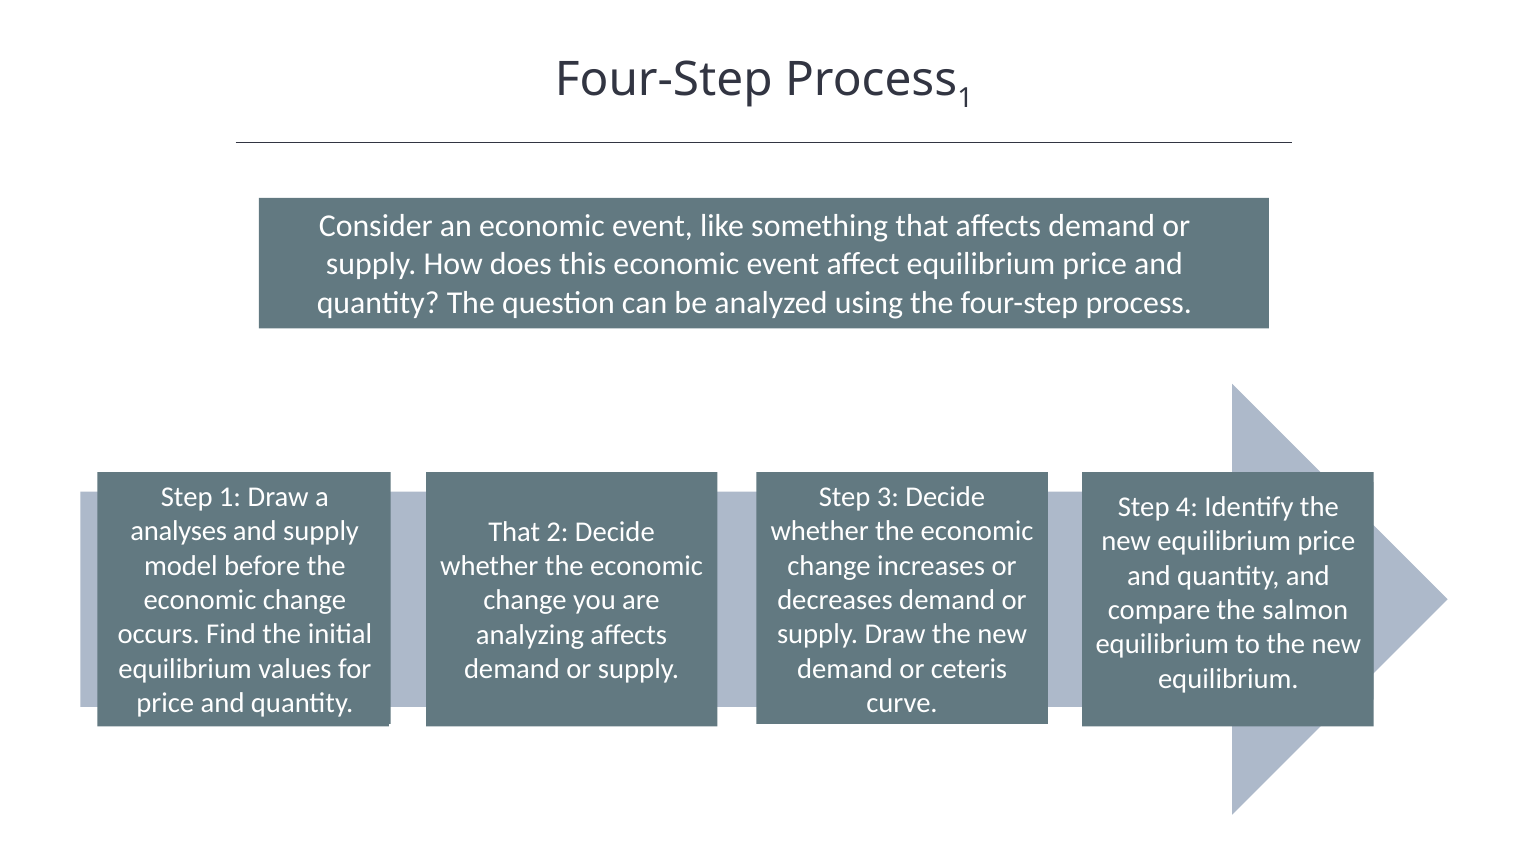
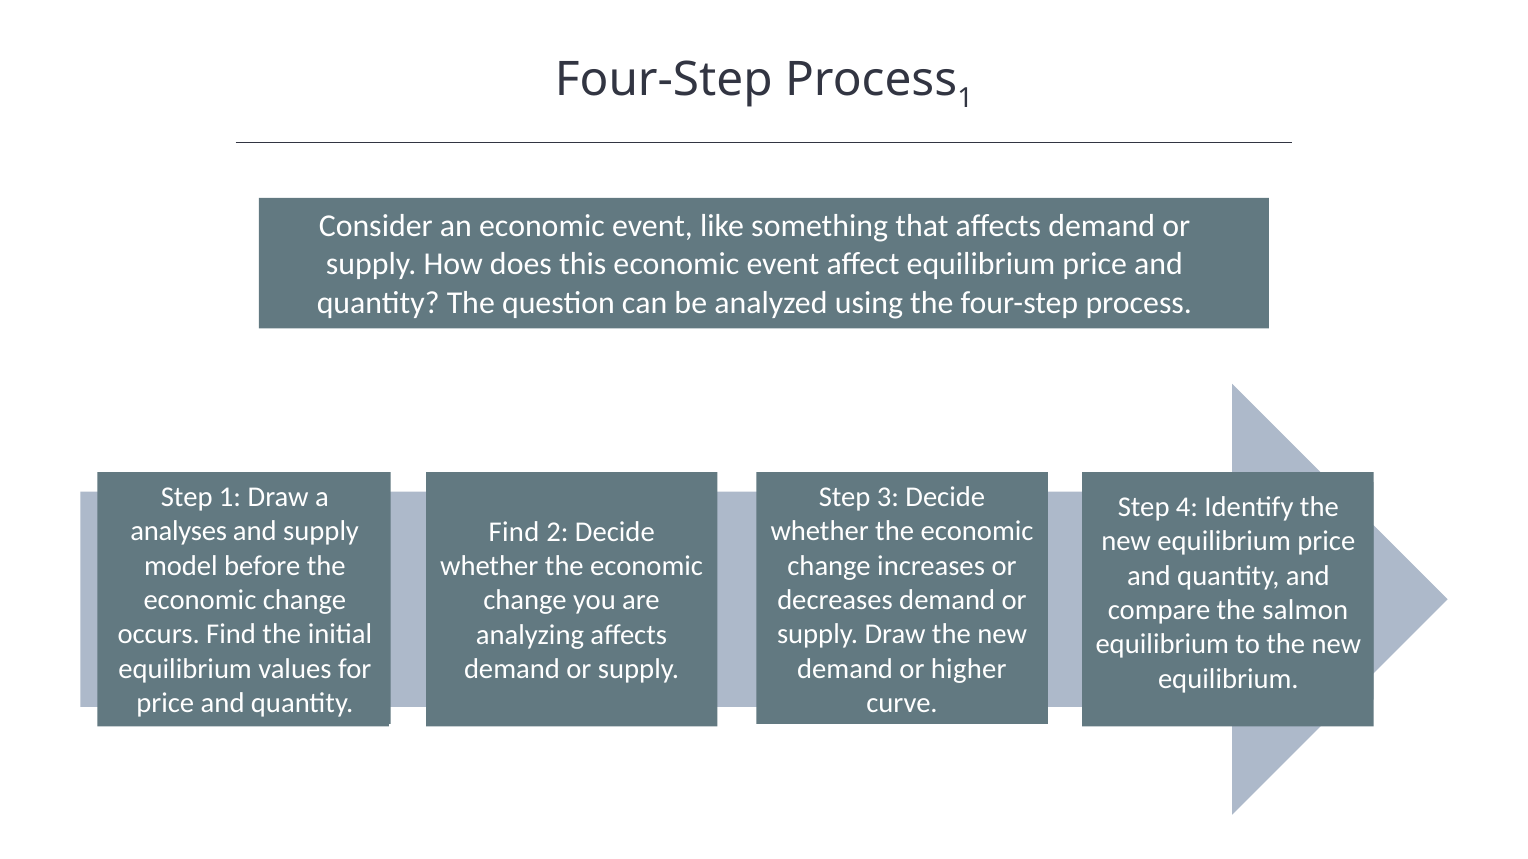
That at (514, 532): That -> Find
ceteris: ceteris -> higher
